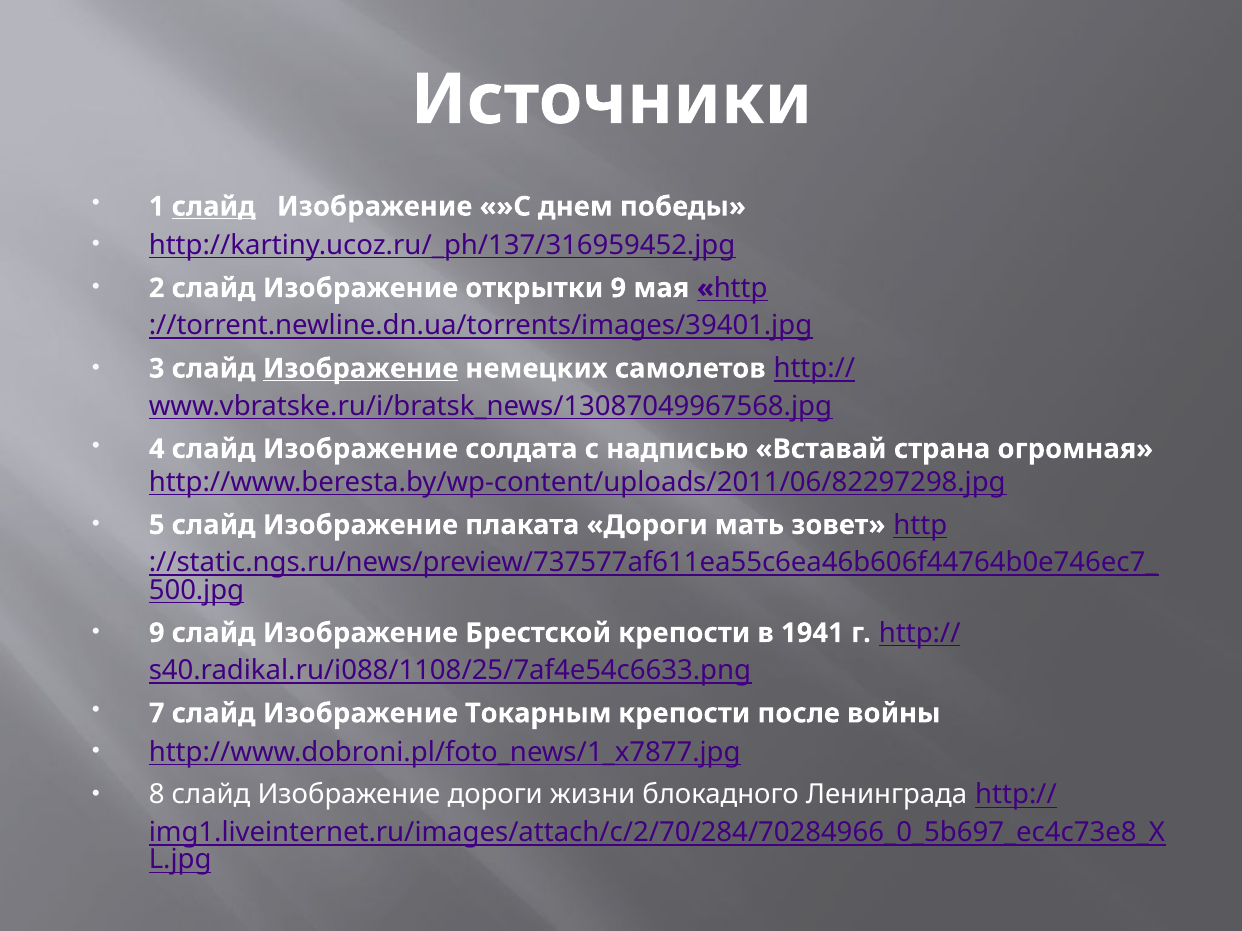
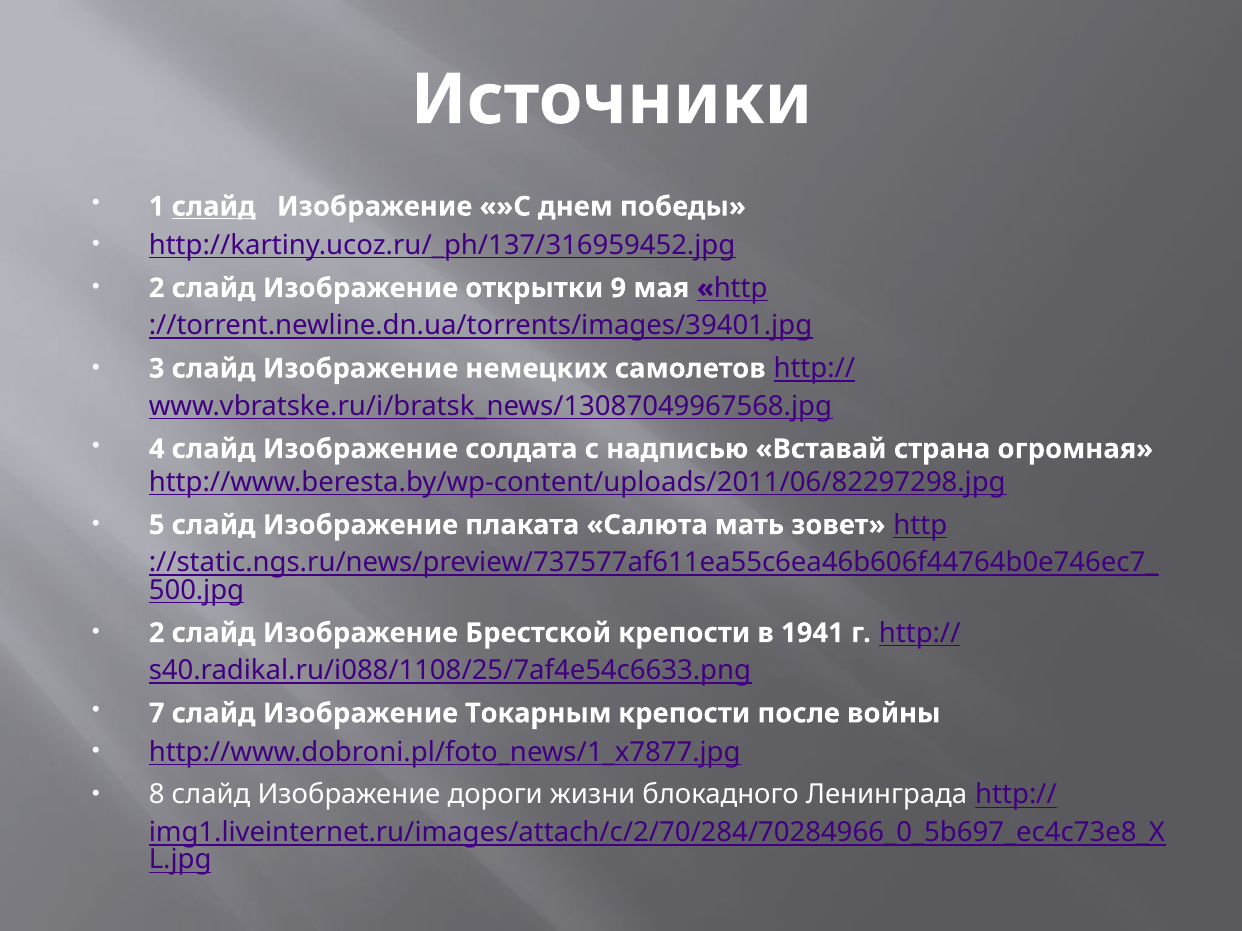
Изображение at (361, 369) underline: present -> none
плаката Дороги: Дороги -> Салюта
9 at (157, 633): 9 -> 2
